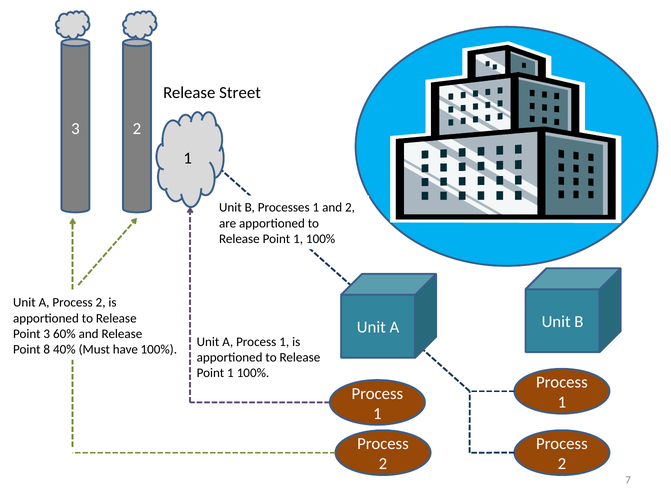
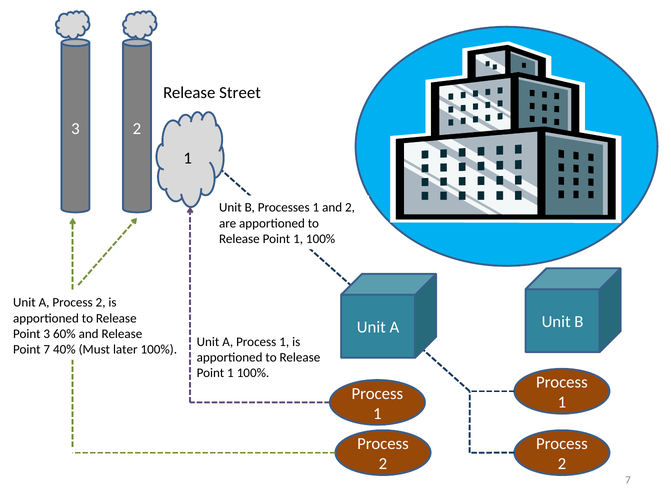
Point 8: 8 -> 7
have: have -> later
